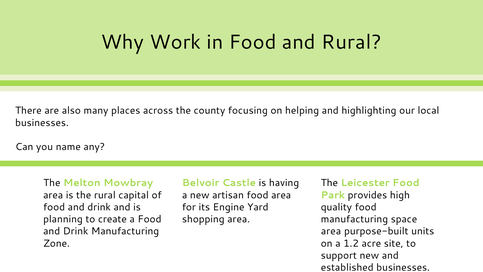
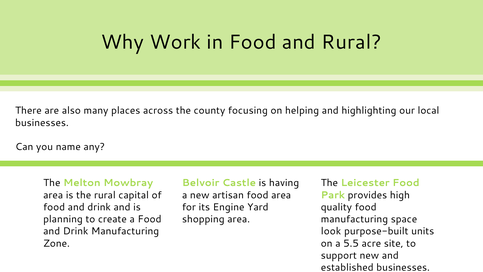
area at (331, 231): area -> look
1.2: 1.2 -> 5.5
